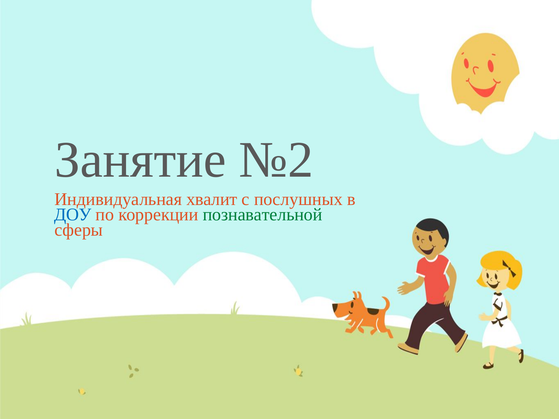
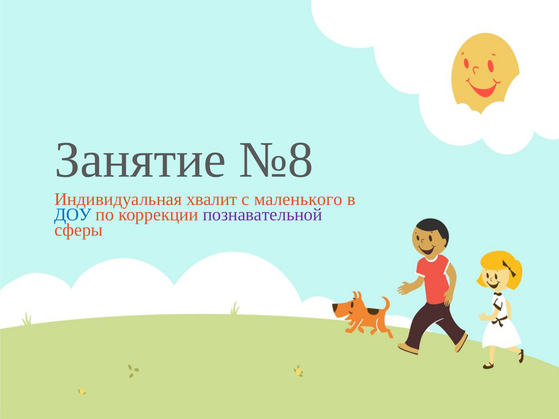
№2: №2 -> №8
послушных: послушных -> маленького
познавательной colour: green -> purple
